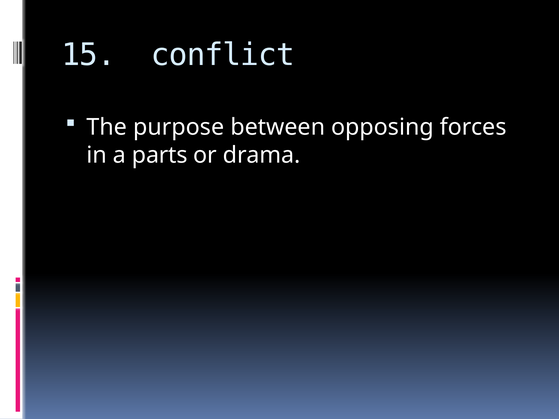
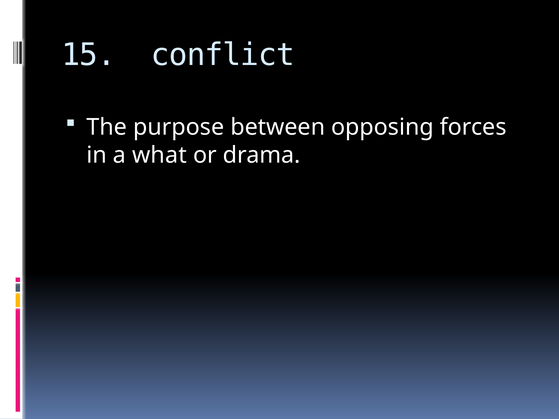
parts: parts -> what
